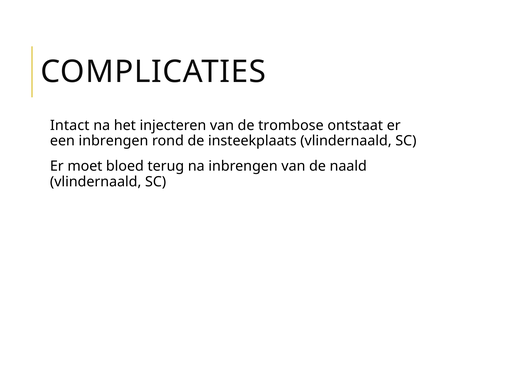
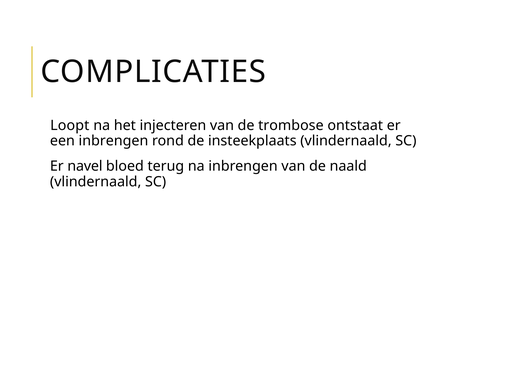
Intact: Intact -> Loopt
moet: moet -> navel
